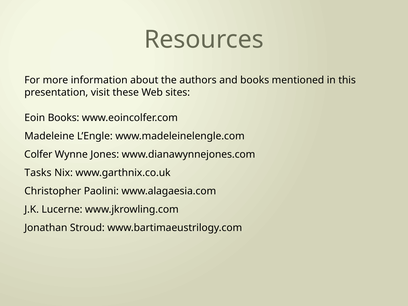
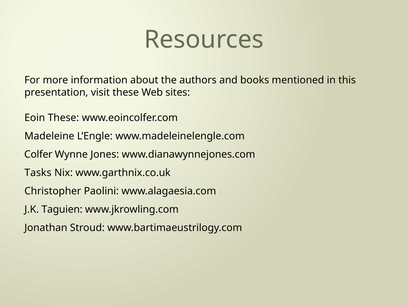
Eoin Books: Books -> These
Lucerne: Lucerne -> Taguien
